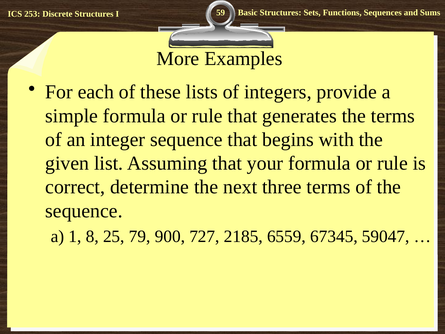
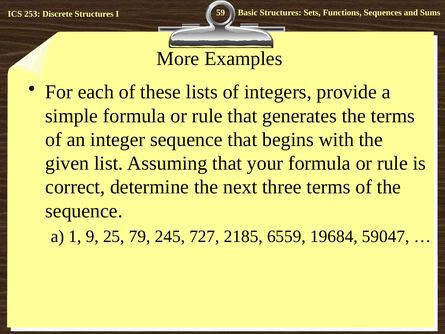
8: 8 -> 9
900: 900 -> 245
67345: 67345 -> 19684
